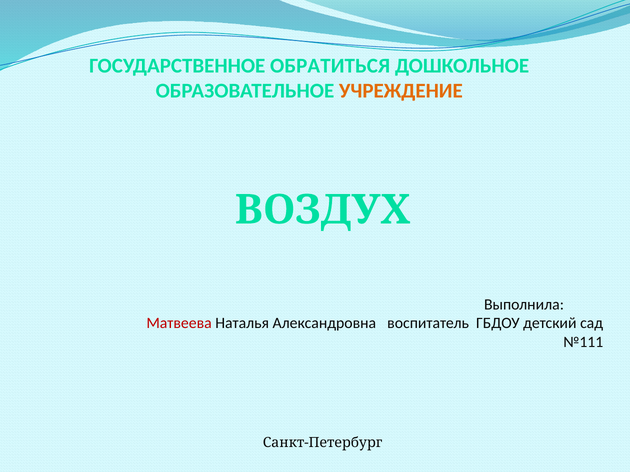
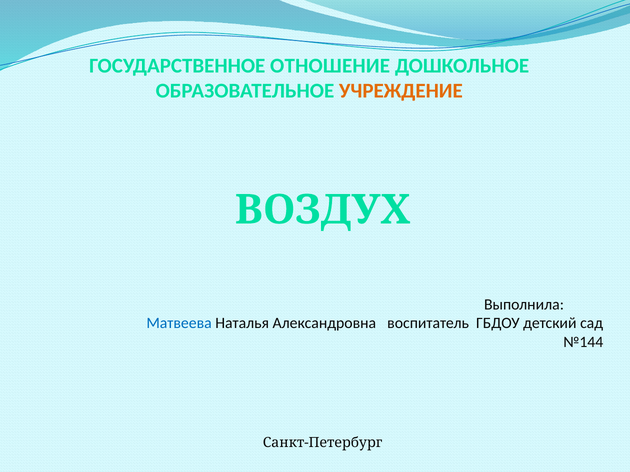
ОБРАТИТЬСЯ: ОБРАТИТЬСЯ -> ОТНОШЕНИЕ
Матвеева colour: red -> blue
№111: №111 -> №144
